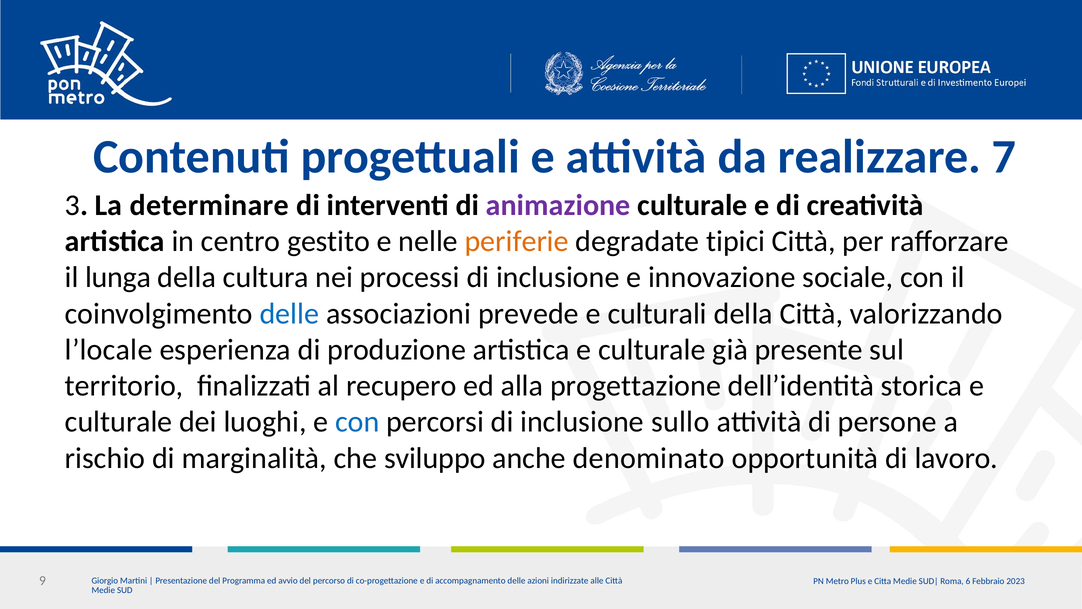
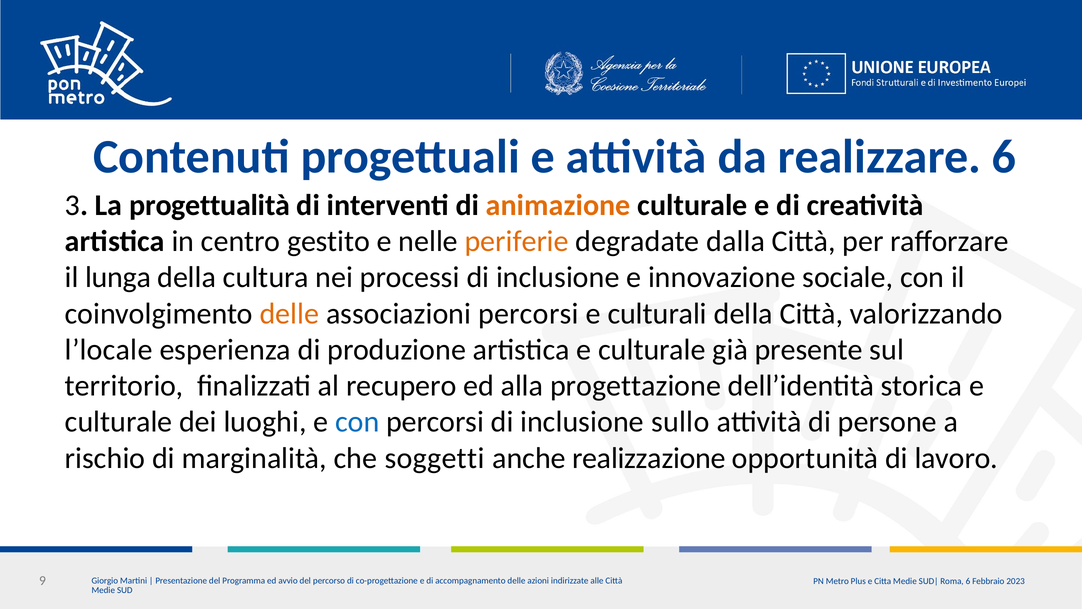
realizzare 7: 7 -> 6
determinare: determinare -> progettualità
animazione colour: purple -> orange
tipici: tipici -> dalla
delle at (289, 313) colour: blue -> orange
associazioni prevede: prevede -> percorsi
sviluppo: sviluppo -> soggetti
denominato: denominato -> realizzazione
